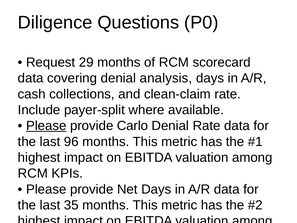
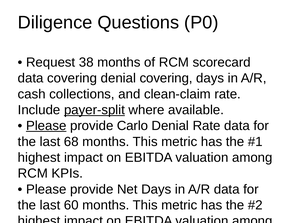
29: 29 -> 38
denial analysis: analysis -> covering
payer-split underline: none -> present
96: 96 -> 68
35: 35 -> 60
